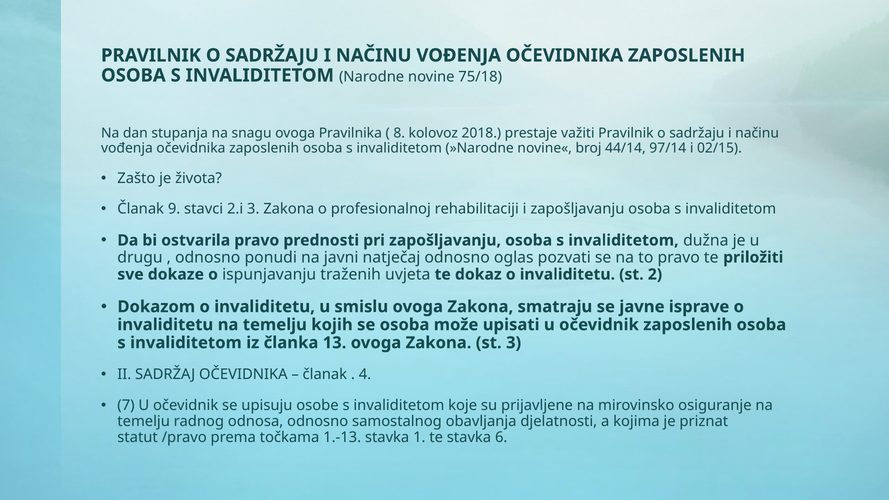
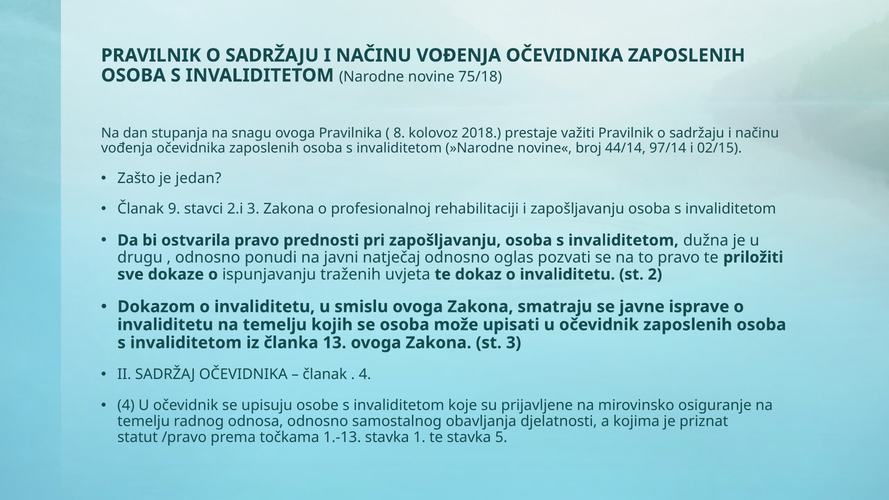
života: života -> jedan
7 at (126, 405): 7 -> 4
6: 6 -> 5
